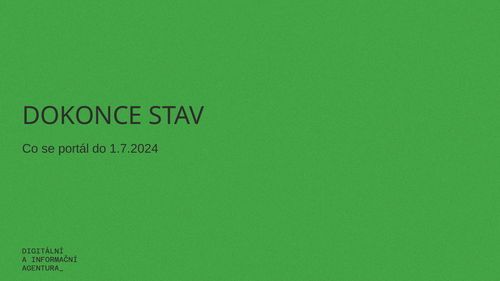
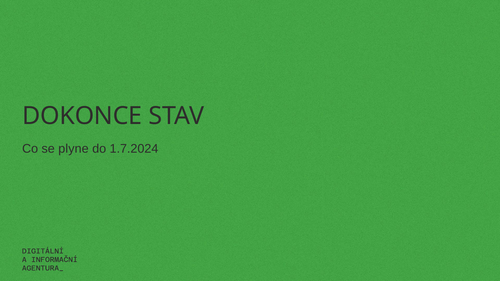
portál: portál -> plyne
